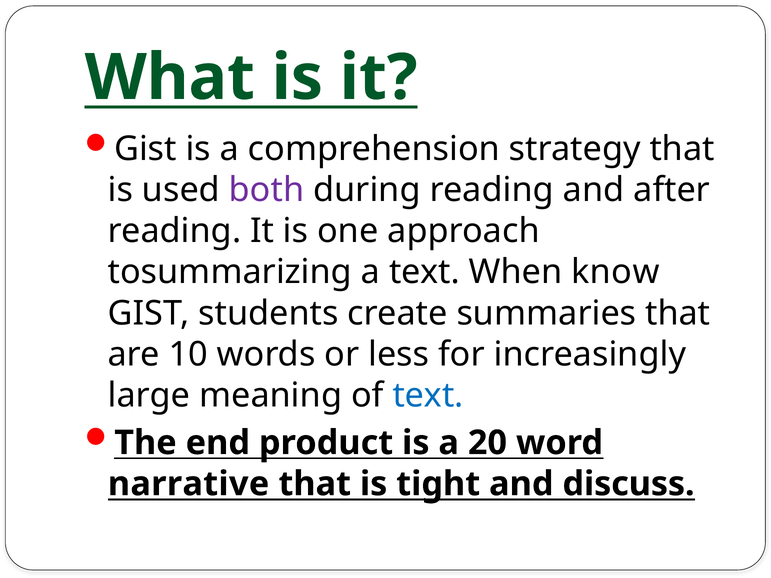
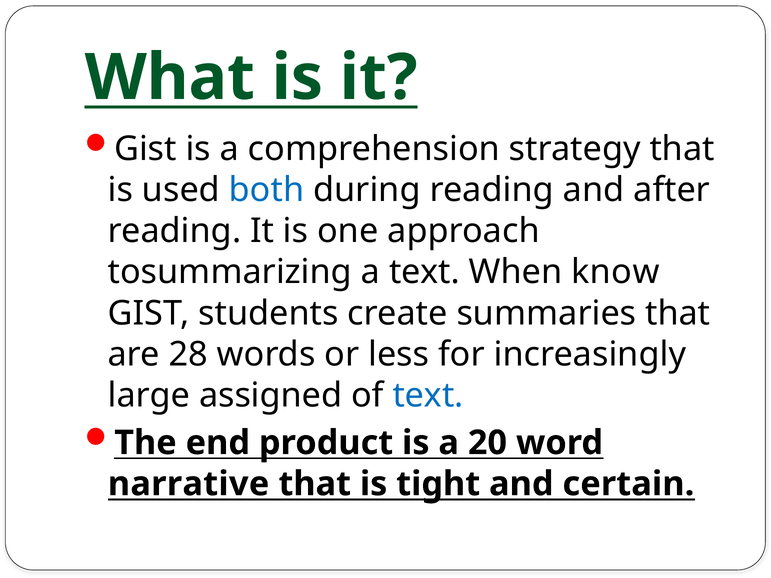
both colour: purple -> blue
10: 10 -> 28
meaning: meaning -> assigned
discuss: discuss -> certain
